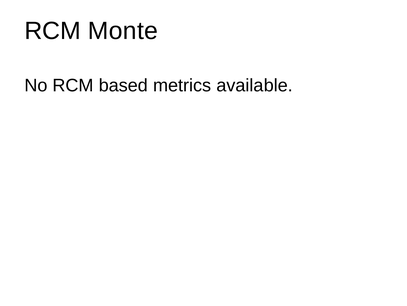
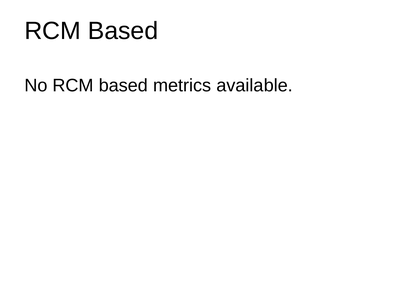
Monte at (123, 31): Monte -> Based
